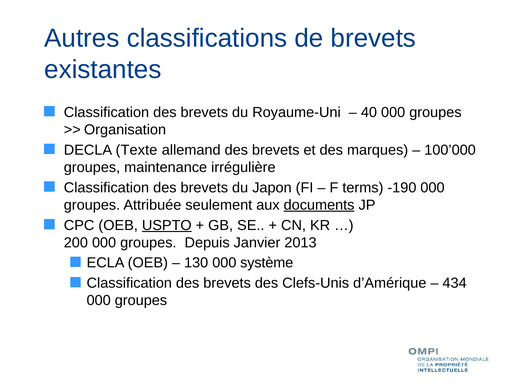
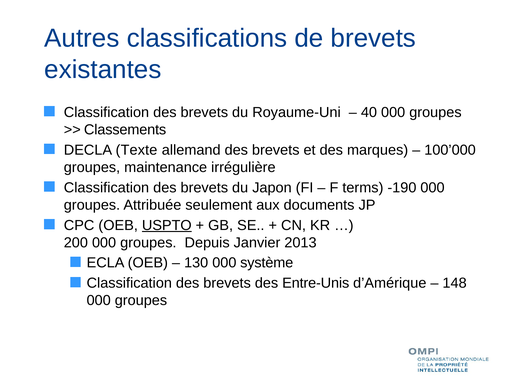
Organisation: Organisation -> Classements
documents underline: present -> none
Clefs-Unis: Clefs-Unis -> Entre-Unis
434: 434 -> 148
